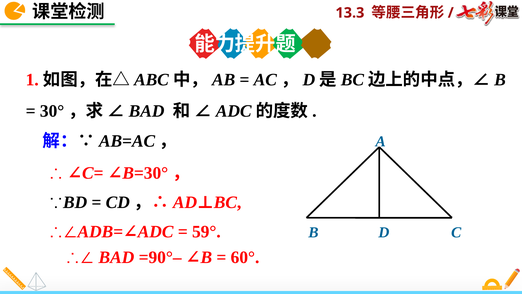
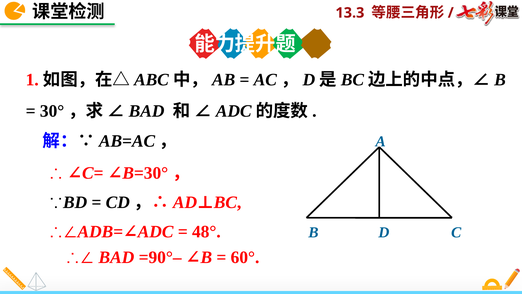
59°: 59° -> 48°
